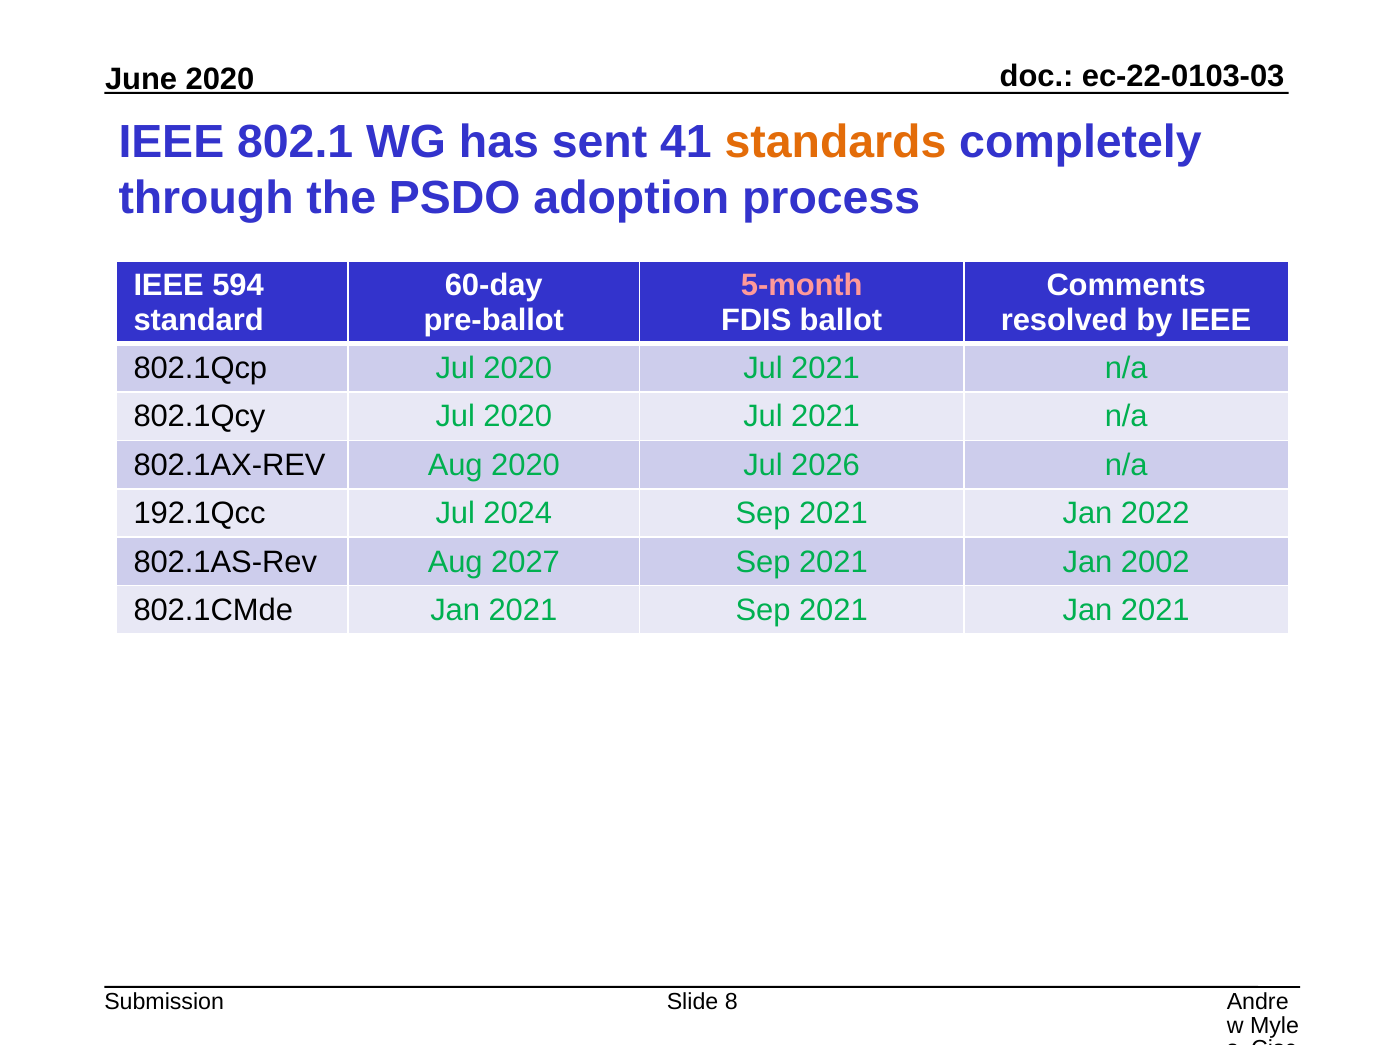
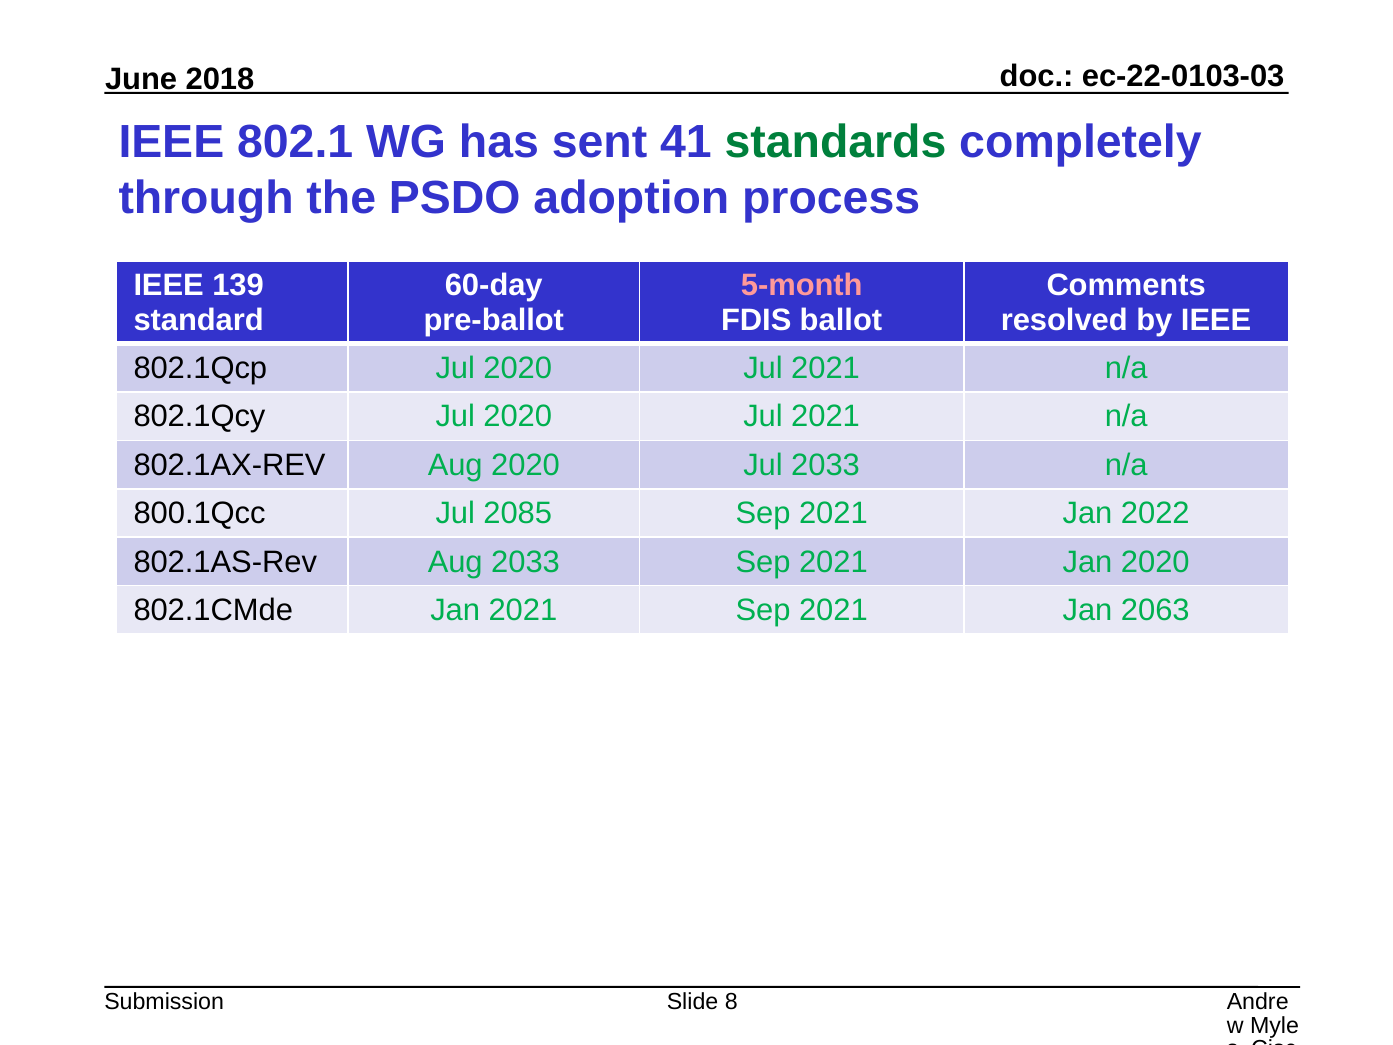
2020 at (220, 79): 2020 -> 2018
standards colour: orange -> green
594: 594 -> 139
Jul 2026: 2026 -> 2033
192.1Qcc: 192.1Qcc -> 800.1Qcc
2024: 2024 -> 2085
Aug 2027: 2027 -> 2033
Jan 2002: 2002 -> 2020
2021 Jan 2021: 2021 -> 2063
